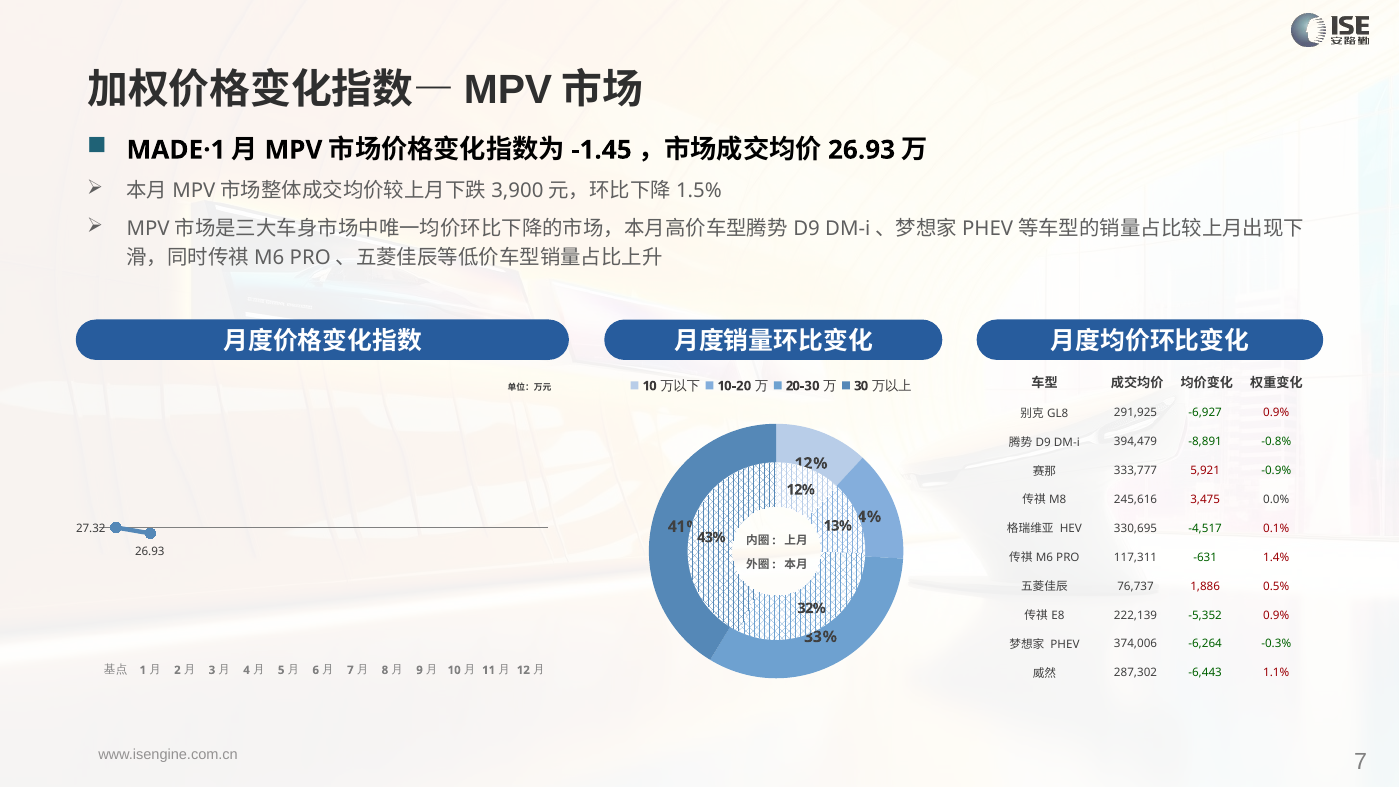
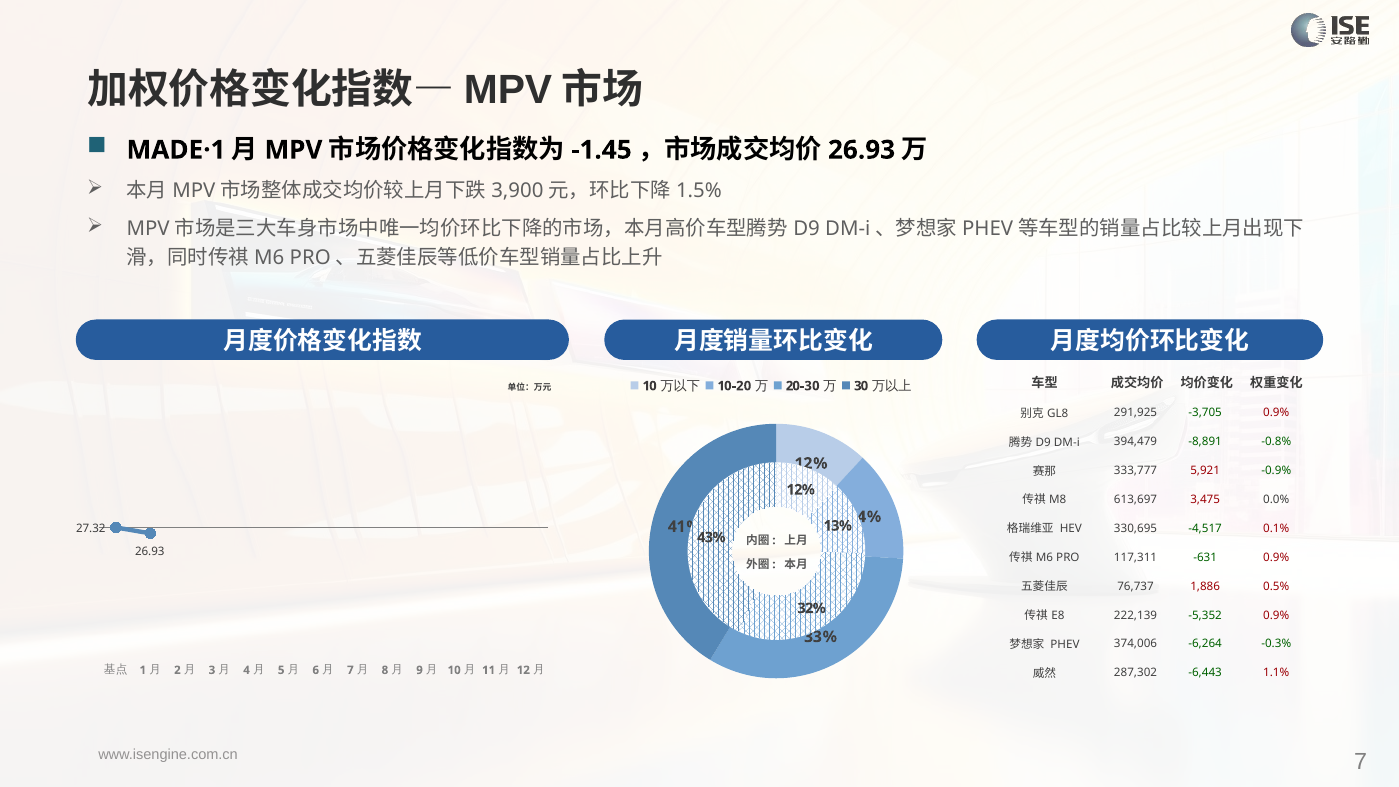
-6,927: -6,927 -> -3,705
245,616: 245,616 -> 613,697
-631 1.4%: 1.4% -> 0.9%
